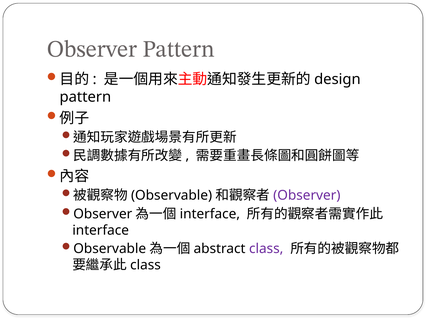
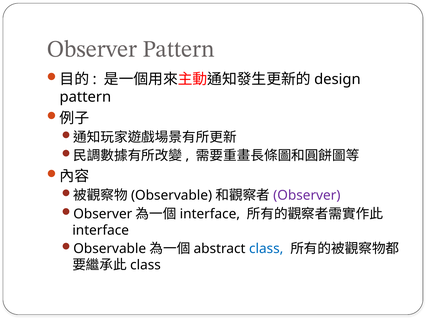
class at (266, 249) colour: purple -> blue
